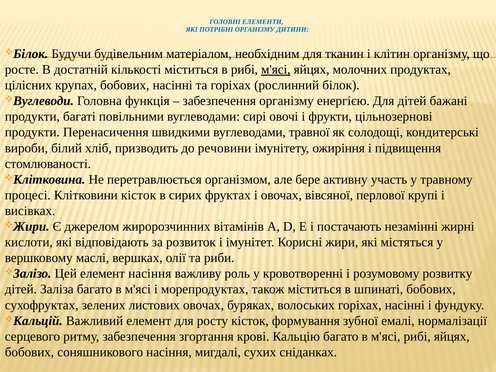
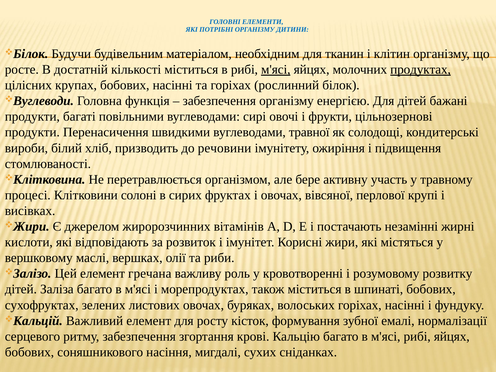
продуктах underline: none -> present
Клітковини кісток: кісток -> солоні
елемент насіння: насіння -> гречана
